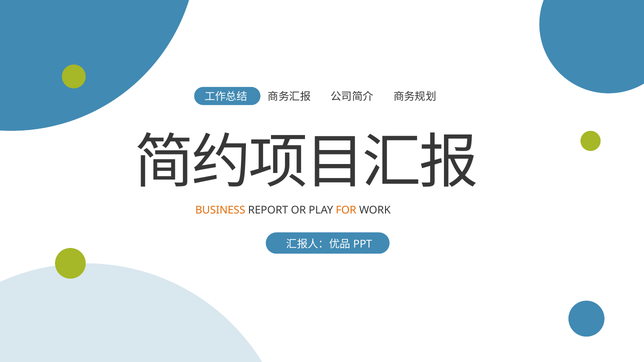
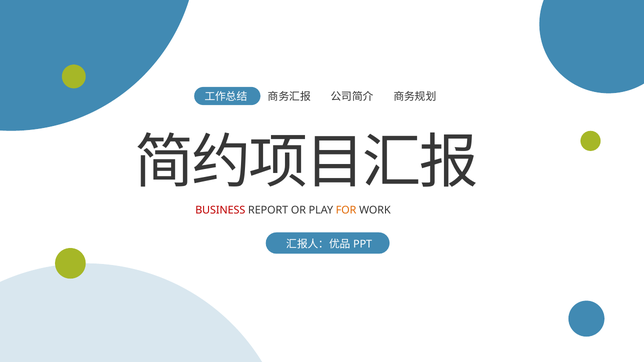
BUSINESS colour: orange -> red
